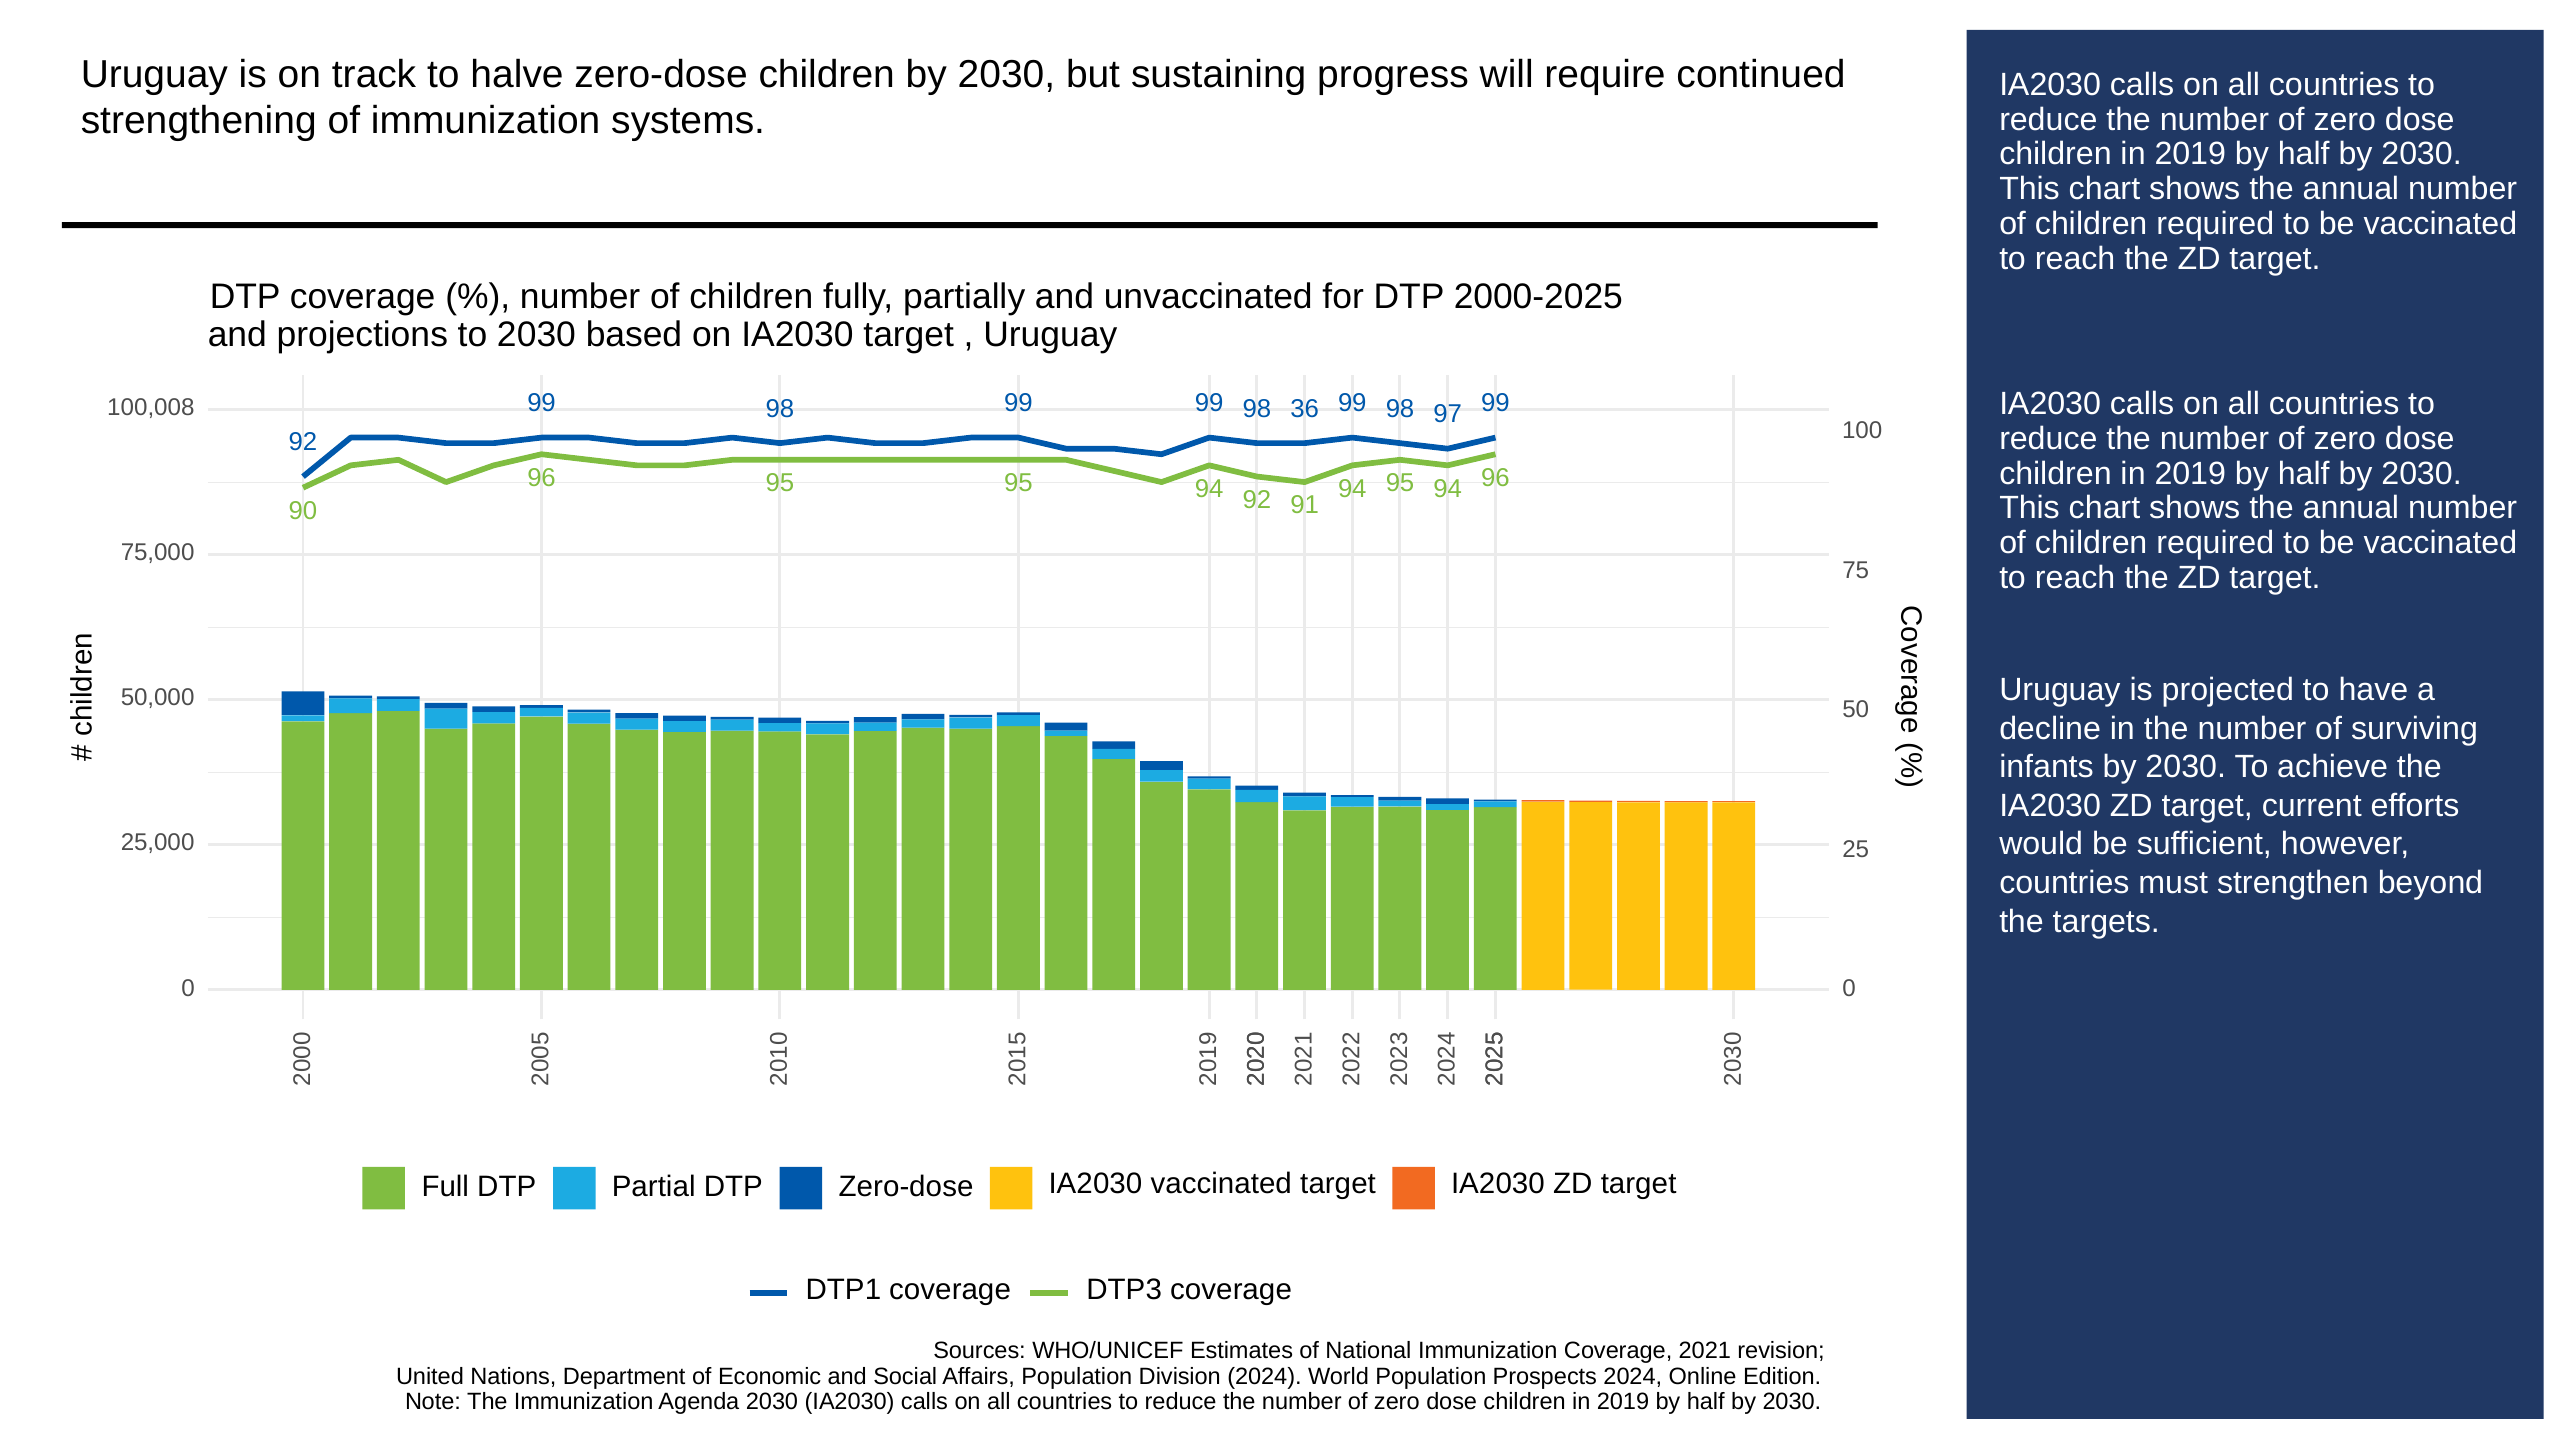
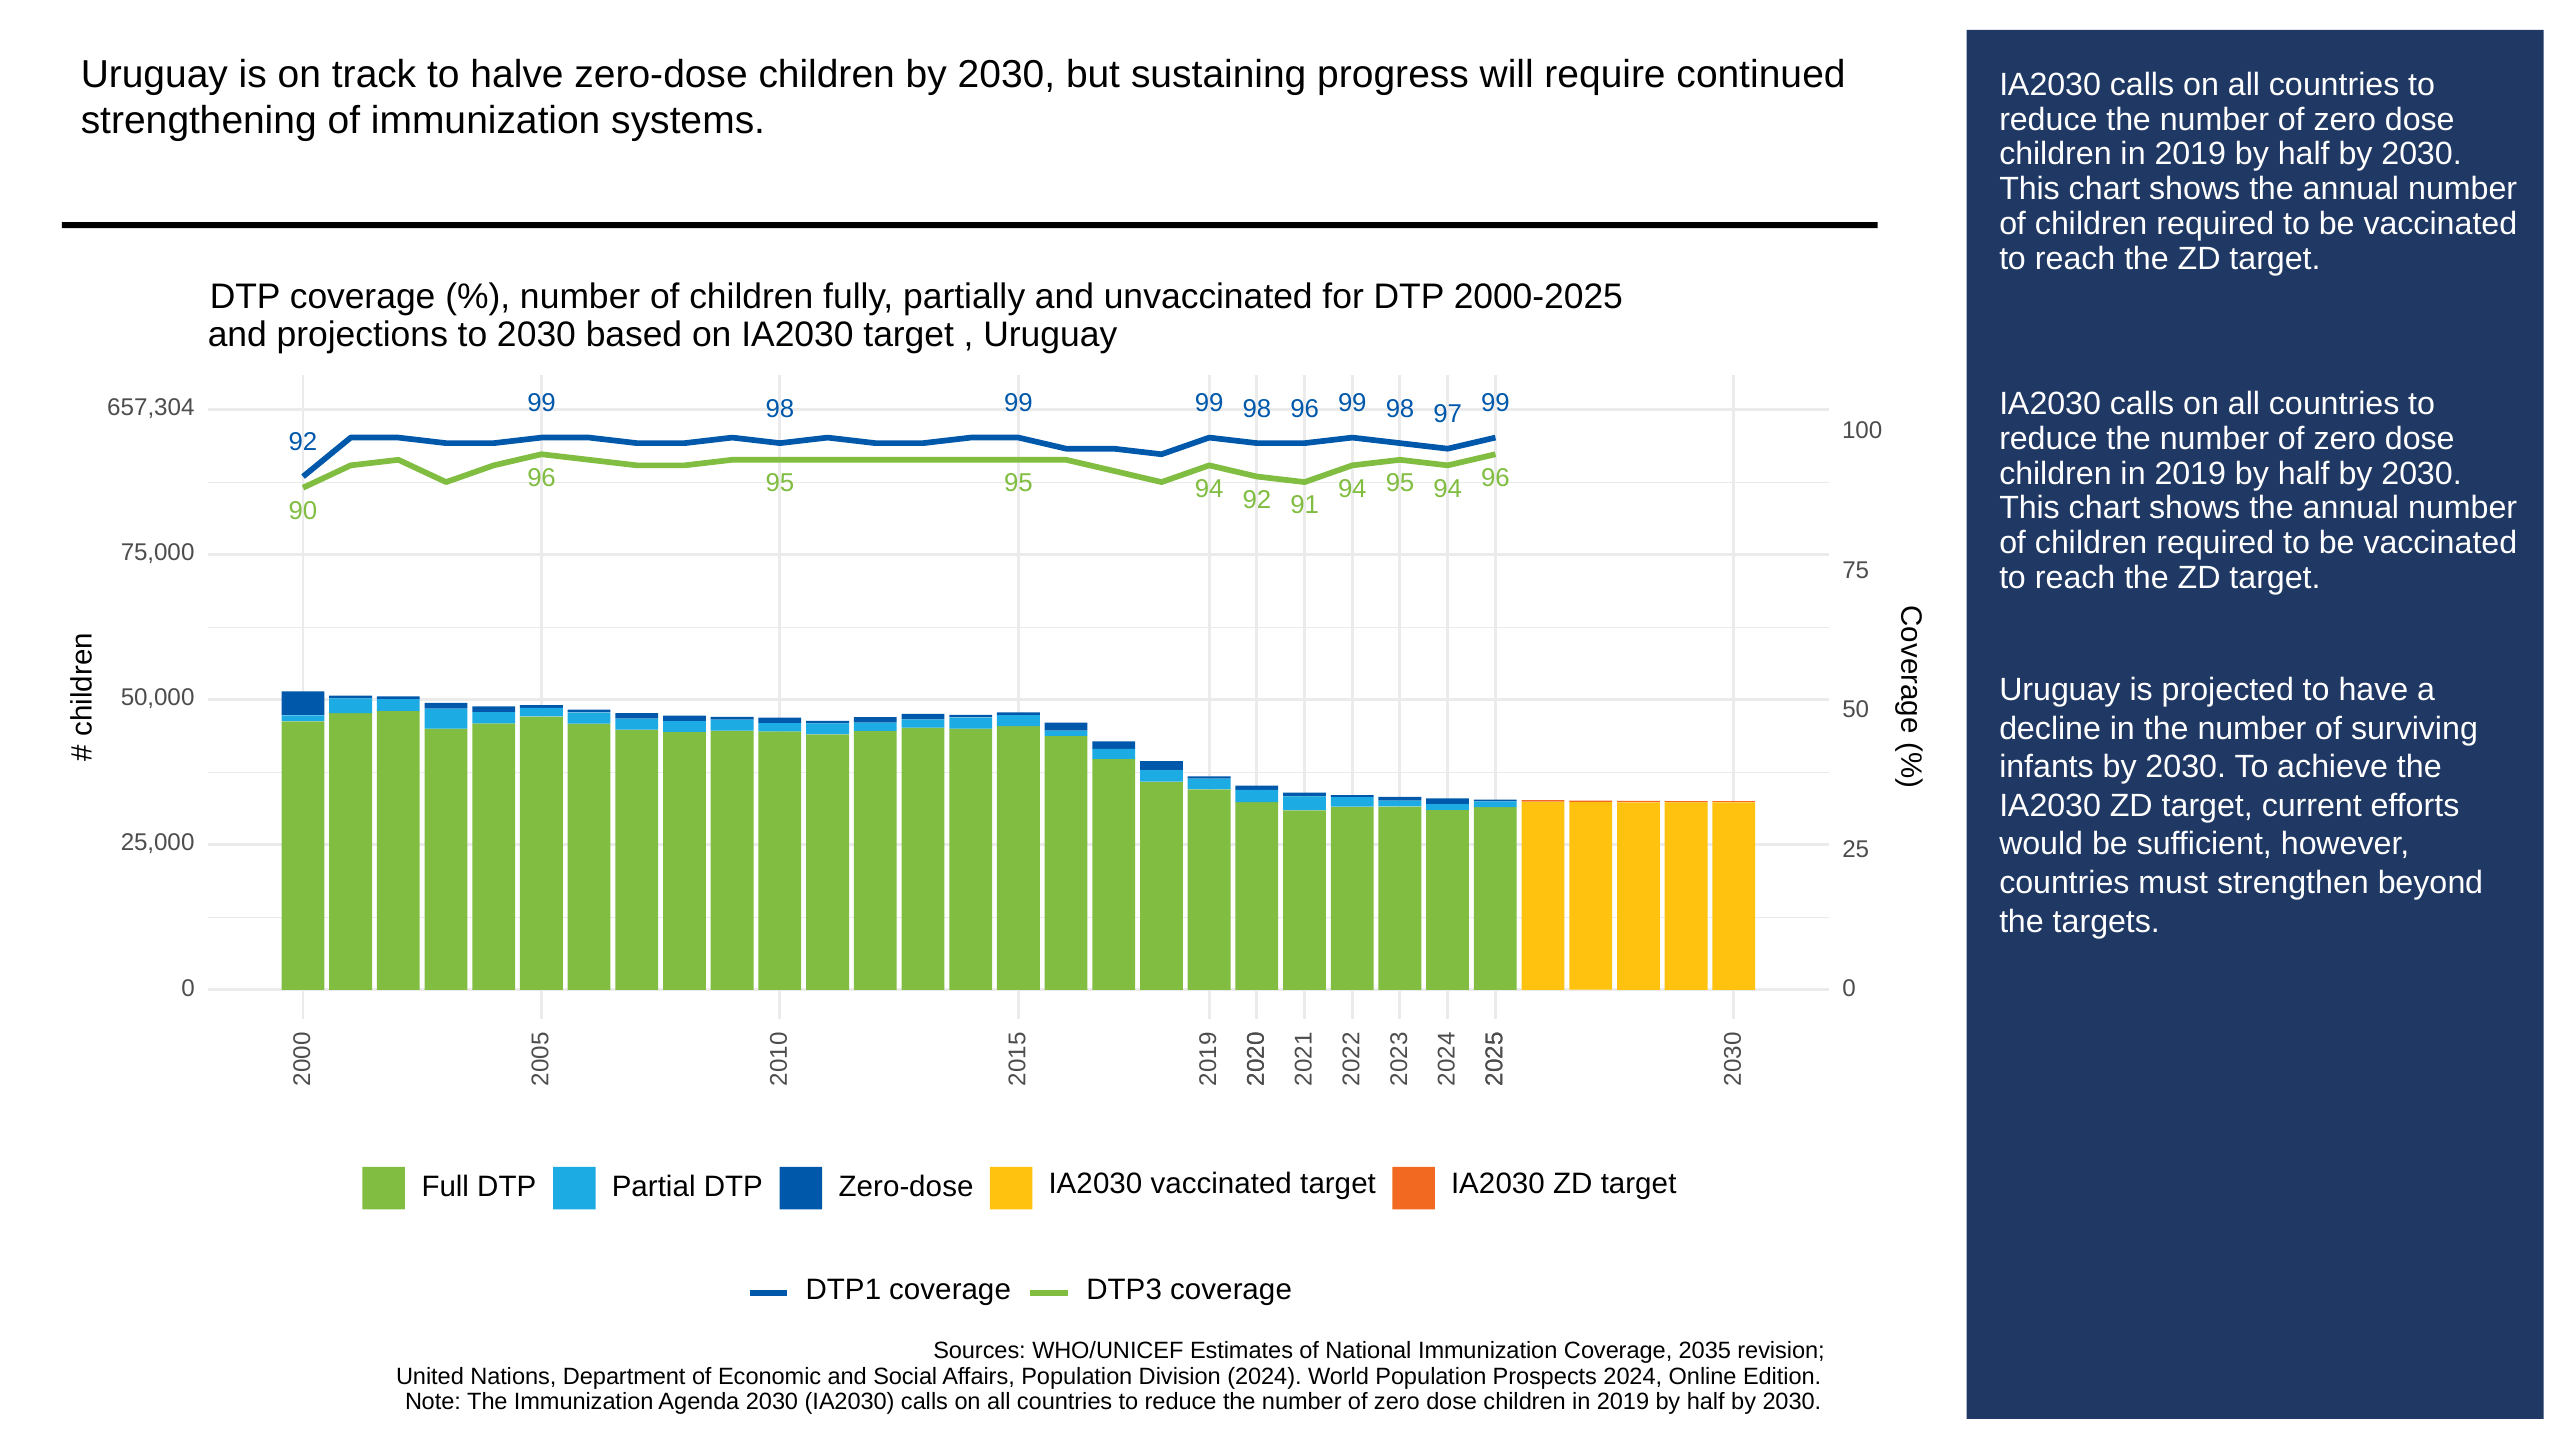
98 36: 36 -> 96
100,008: 100,008 -> 657,304
2021: 2021 -> 2035
